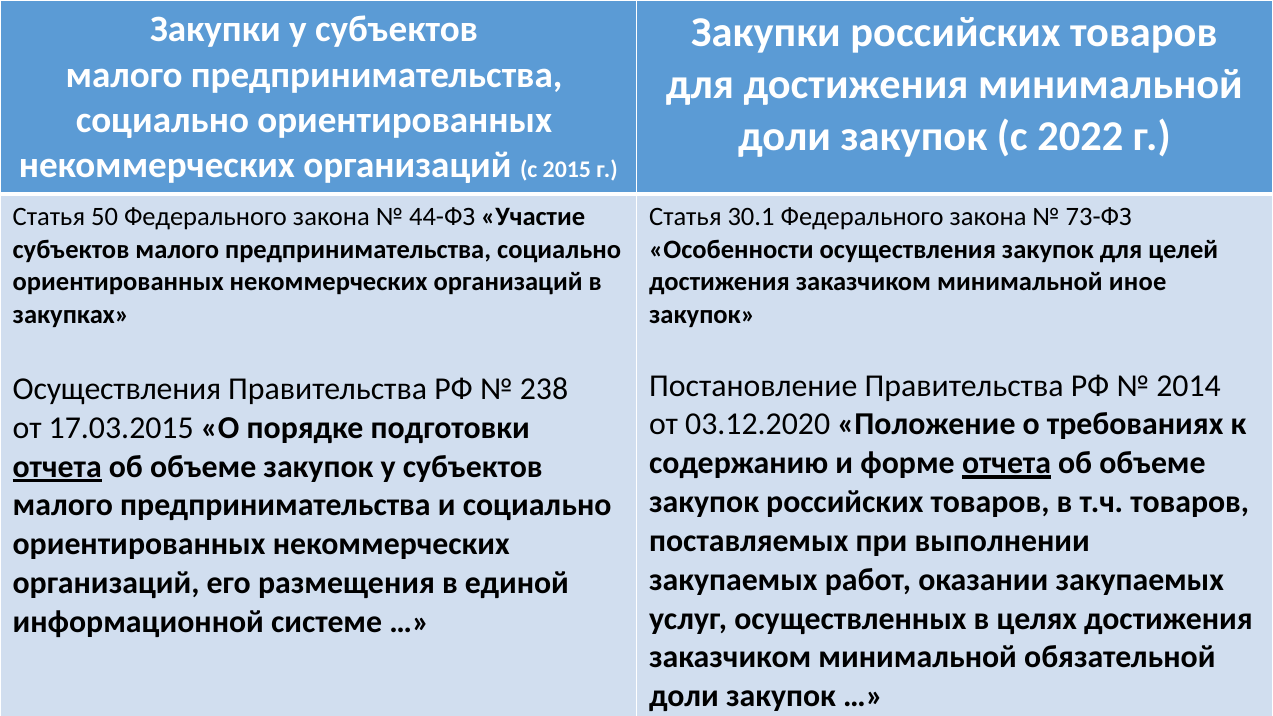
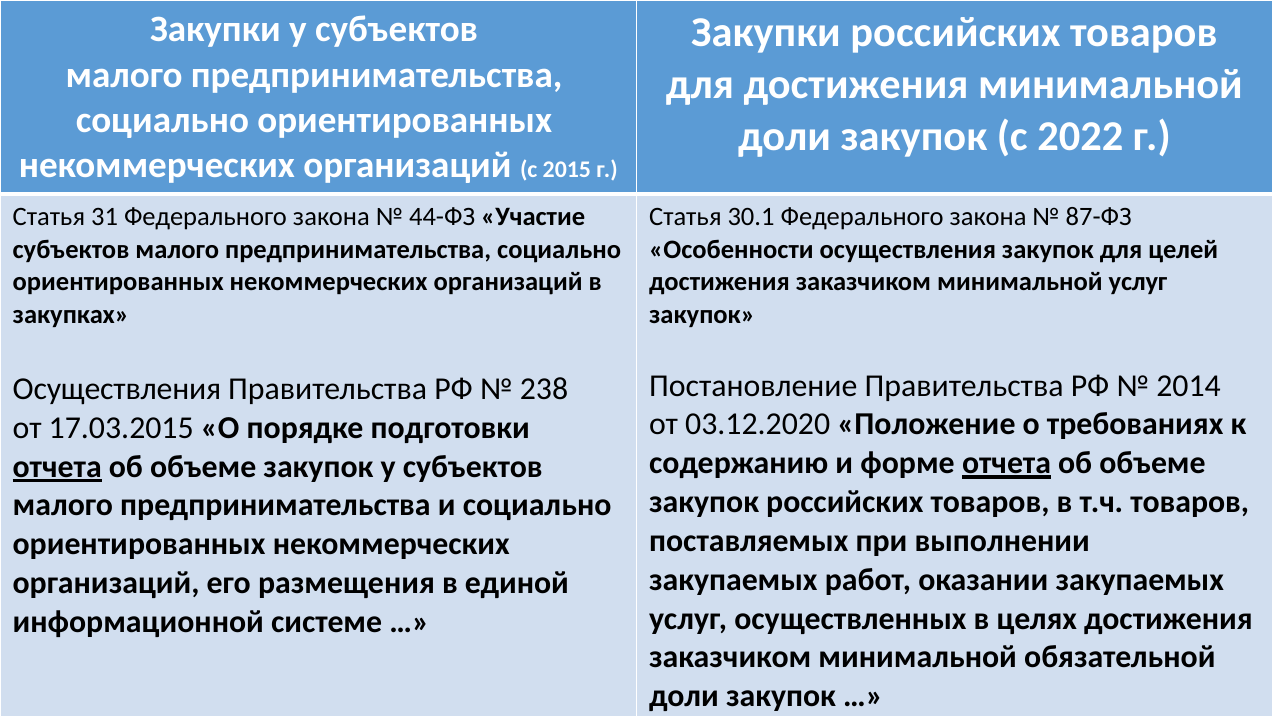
50: 50 -> 31
73-ФЗ: 73-ФЗ -> 87-ФЗ
минимальной иное: иное -> услуг
